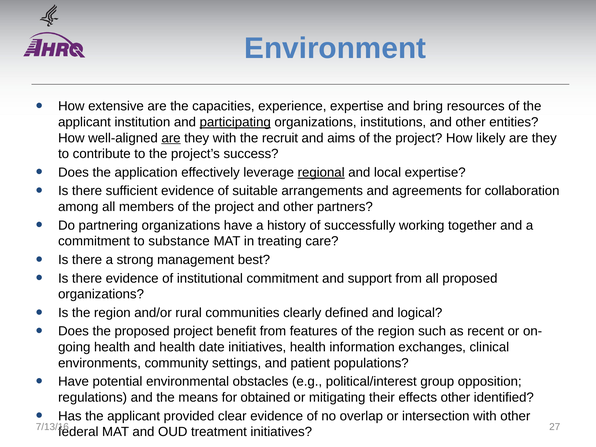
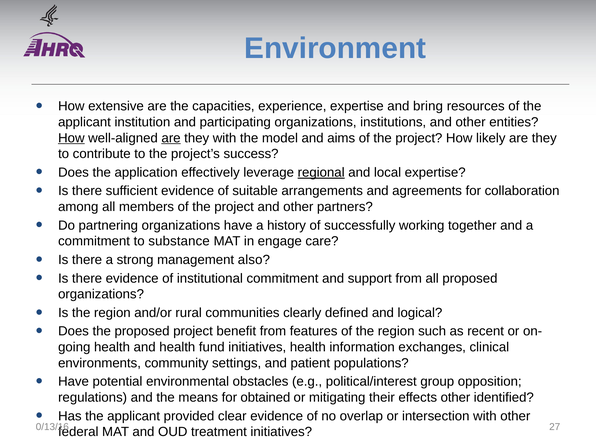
participating underline: present -> none
How at (71, 138) underline: none -> present
recruit: recruit -> model
treating: treating -> engage
best: best -> also
date: date -> fund
7/13/16: 7/13/16 -> 0/13/16
